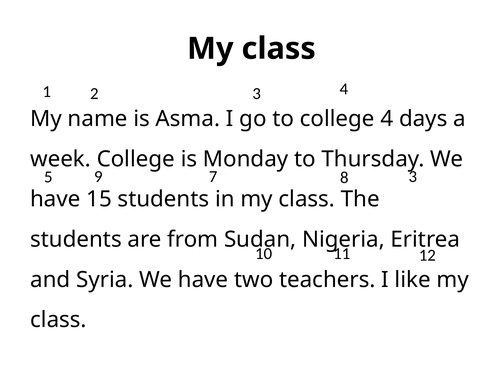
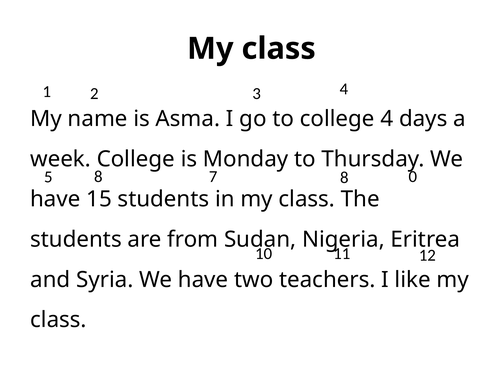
5 9: 9 -> 8
8 3: 3 -> 0
